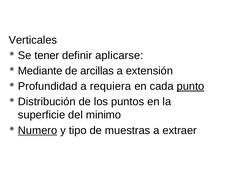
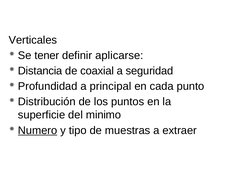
Mediante: Mediante -> Distancia
arcillas: arcillas -> coaxial
extensión: extensión -> seguridad
requiera: requiera -> principal
punto underline: present -> none
